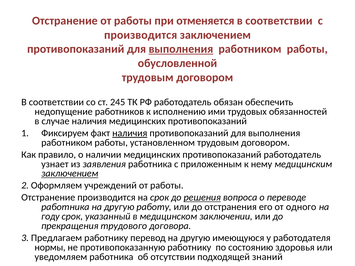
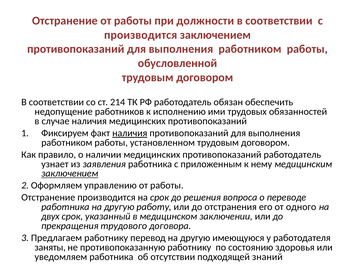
отменяется: отменяется -> должности
выполнения at (181, 49) underline: present -> none
245: 245 -> 214
учреждений: учреждений -> управлению
решения underline: present -> none
году: году -> двух
нормы: нормы -> заняты
